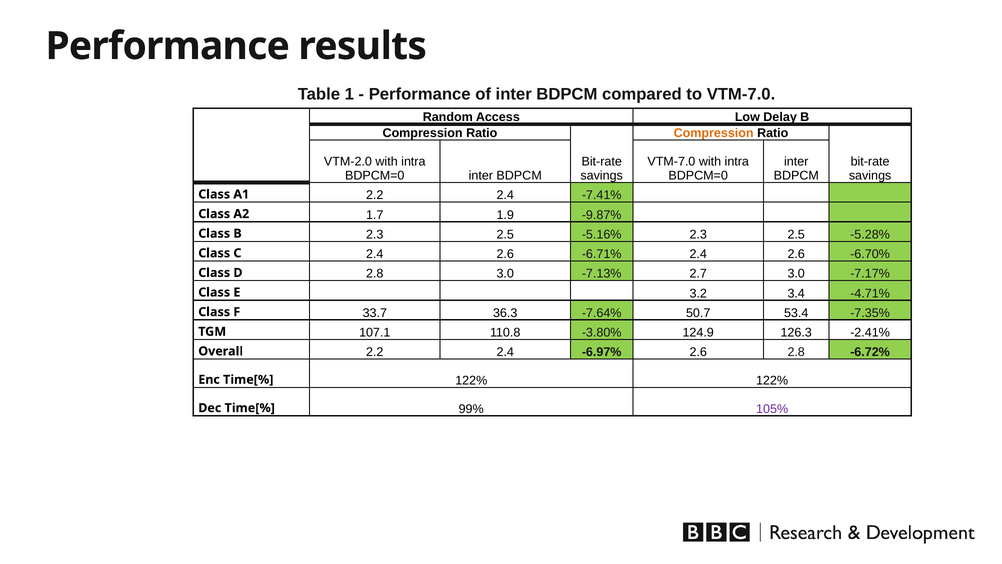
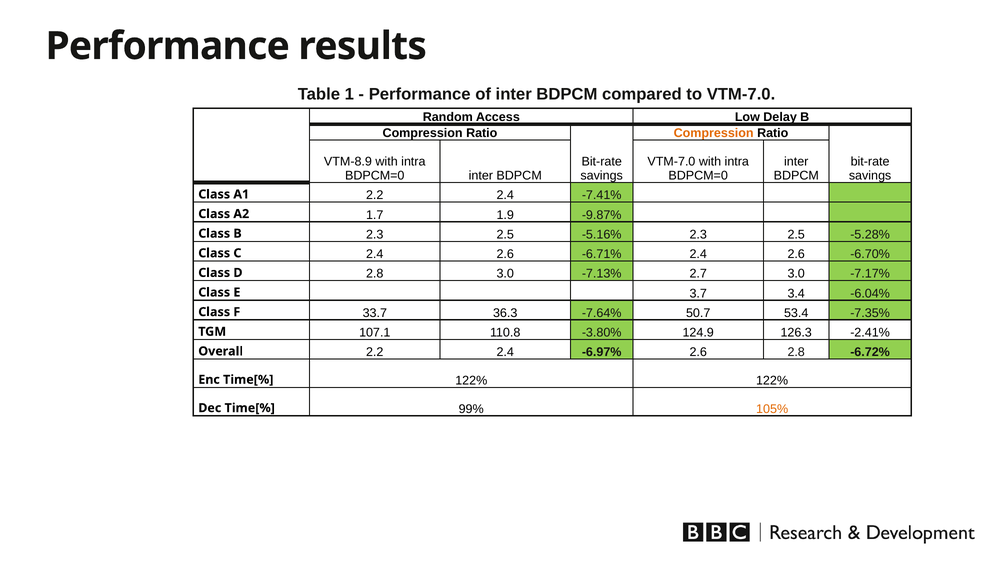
VTM-2.0: VTM-2.0 -> VTM-8.9
3.2: 3.2 -> 3.7
-4.71%: -4.71% -> -6.04%
105% colour: purple -> orange
